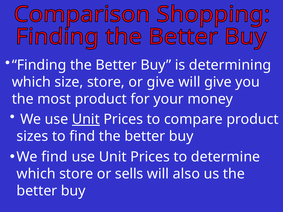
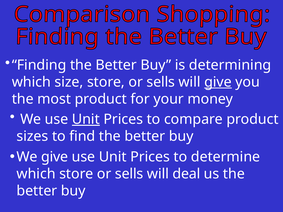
size store or give: give -> sells
give at (218, 82) underline: none -> present
We find: find -> give
also: also -> deal
